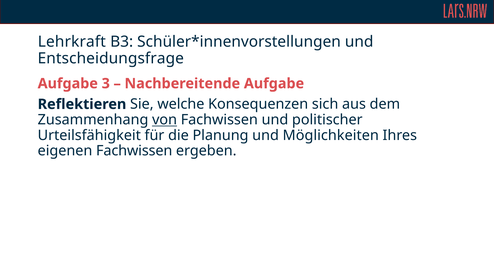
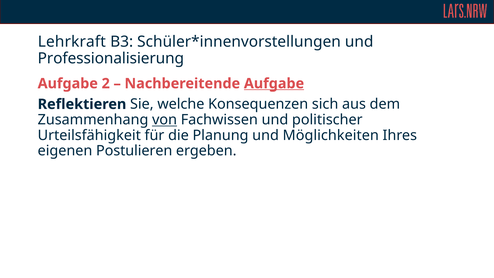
Entscheidungsfrage: Entscheidungsfrage -> Professionalisierung
3: 3 -> 2
Aufgabe at (274, 83) underline: none -> present
eigenen Fachwissen: Fachwissen -> Postulieren
